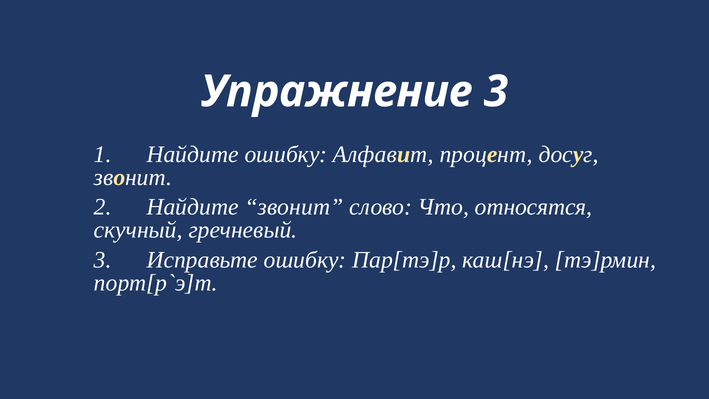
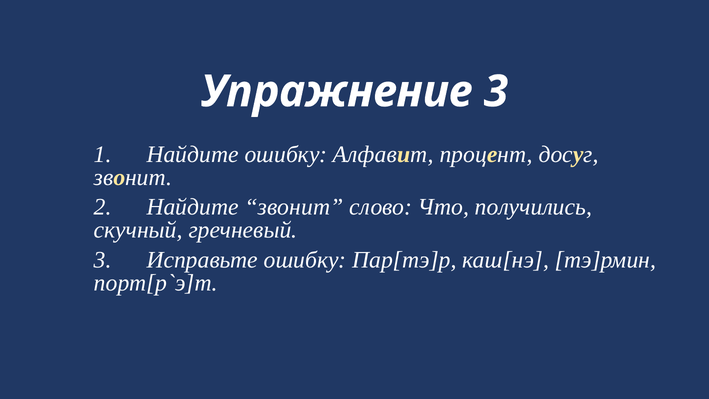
относятся: относятся -> получились
